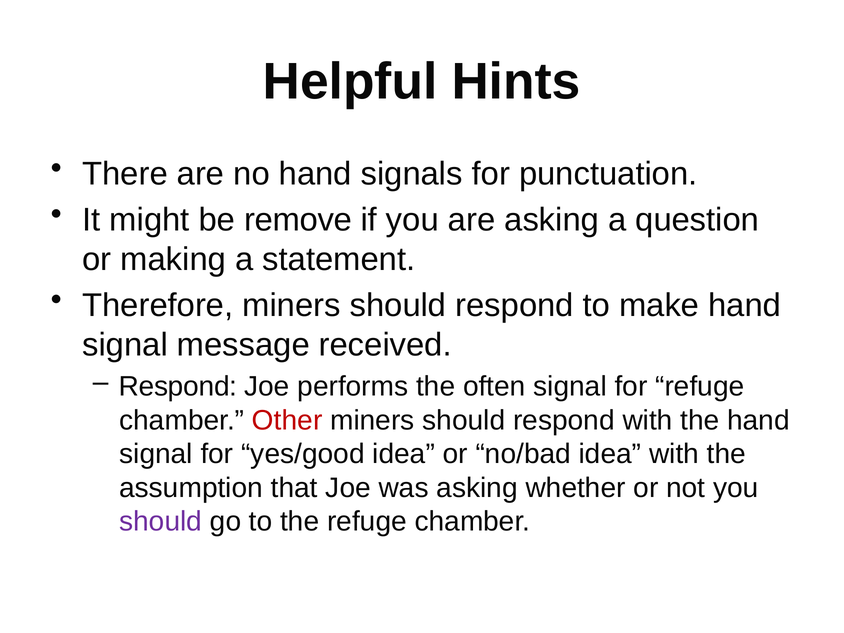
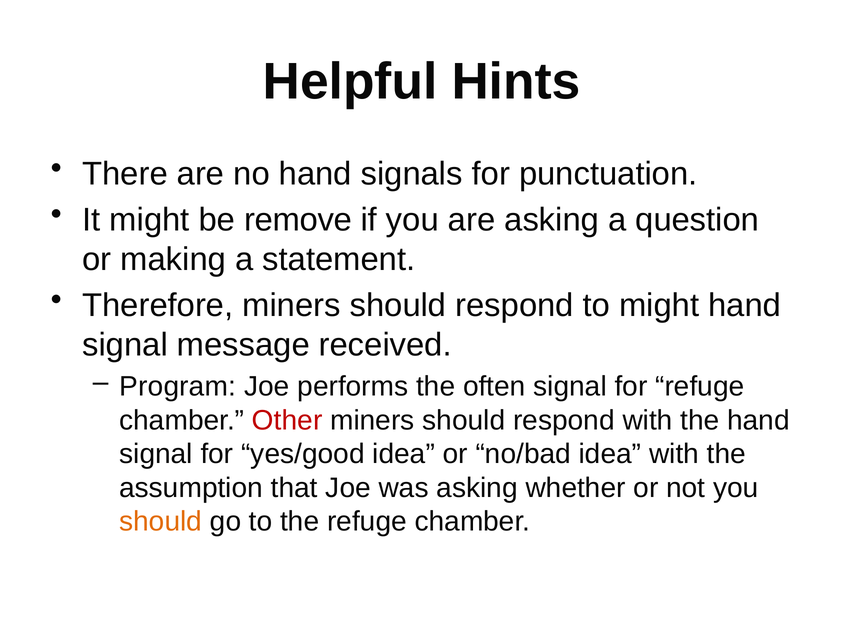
to make: make -> might
Respond at (178, 387): Respond -> Program
should at (161, 522) colour: purple -> orange
